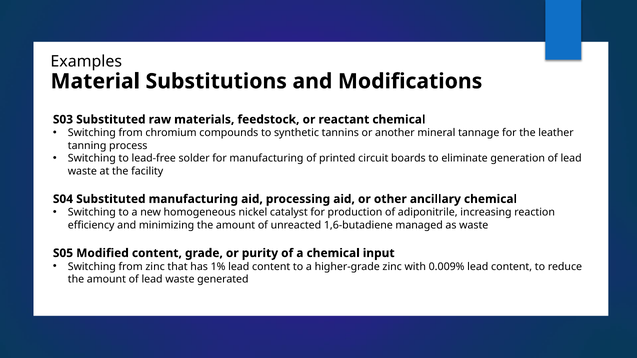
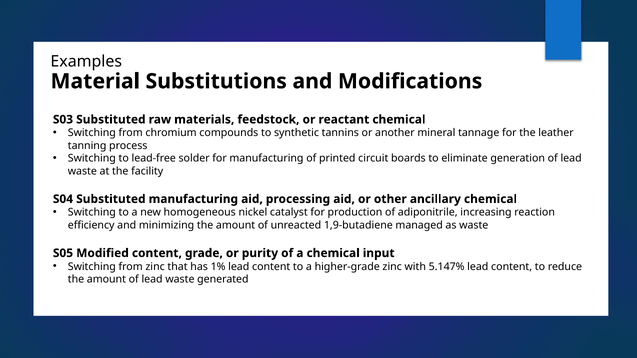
1,6-butadiene: 1,6-butadiene -> 1,9-butadiene
0.009%: 0.009% -> 5.147%
